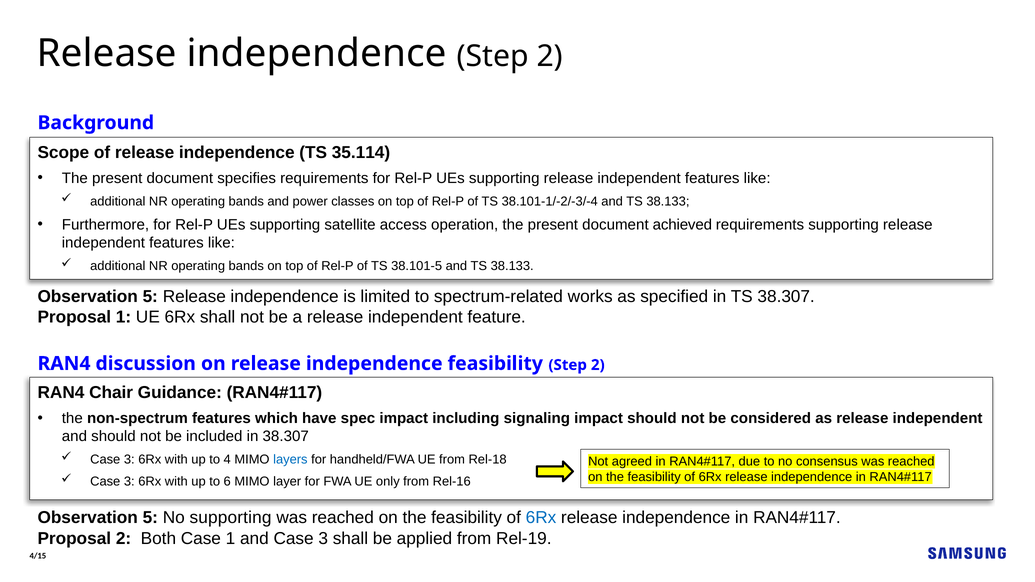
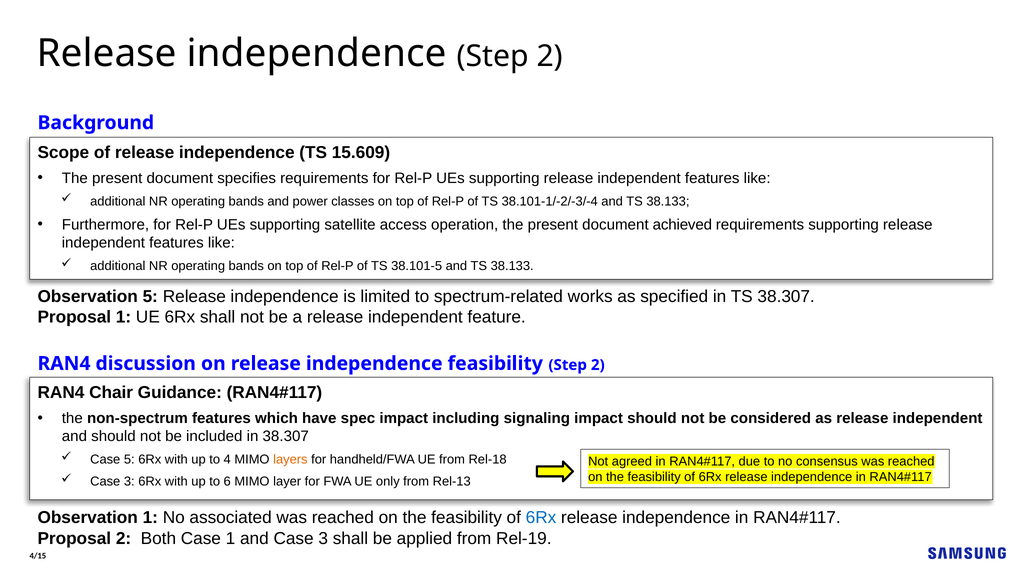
35.114: 35.114 -> 15.609
3 at (129, 460): 3 -> 5
layers colour: blue -> orange
Rel-16: Rel-16 -> Rel-13
5 at (150, 518): 5 -> 1
No supporting: supporting -> associated
